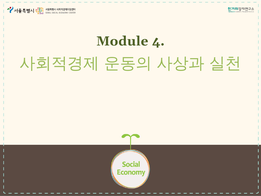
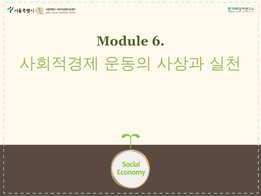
4: 4 -> 6
